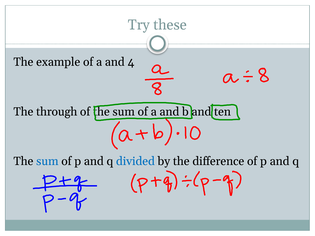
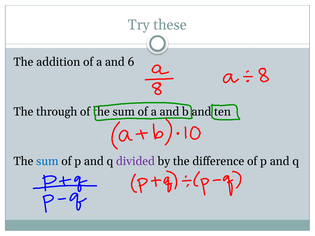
example: example -> addition
4: 4 -> 6
divided colour: blue -> purple
